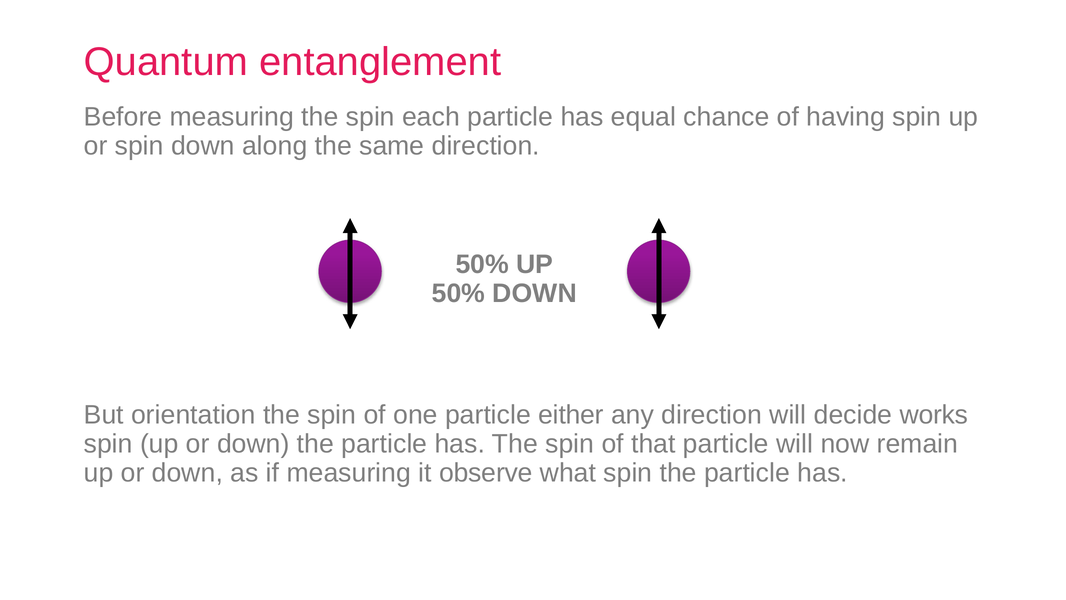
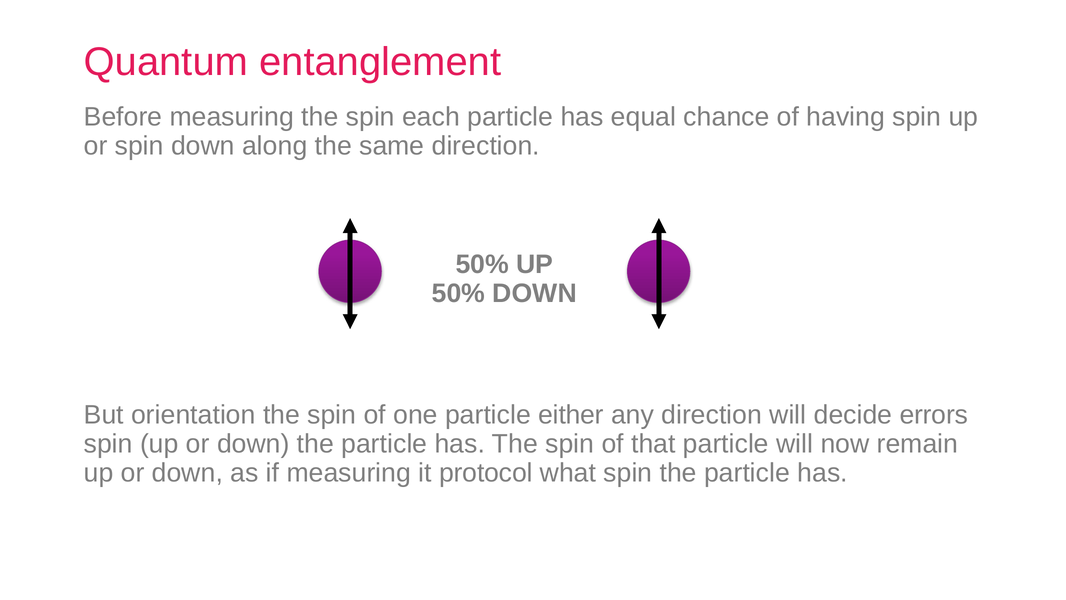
works: works -> errors
observe: observe -> protocol
